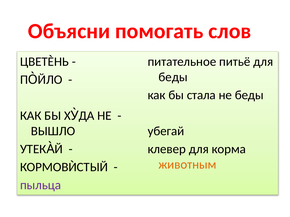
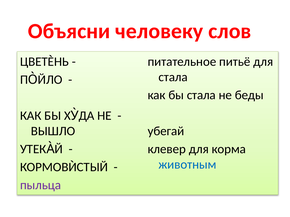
помогать: помогать -> человеку
беды at (173, 77): беды -> стала
животным colour: orange -> blue
